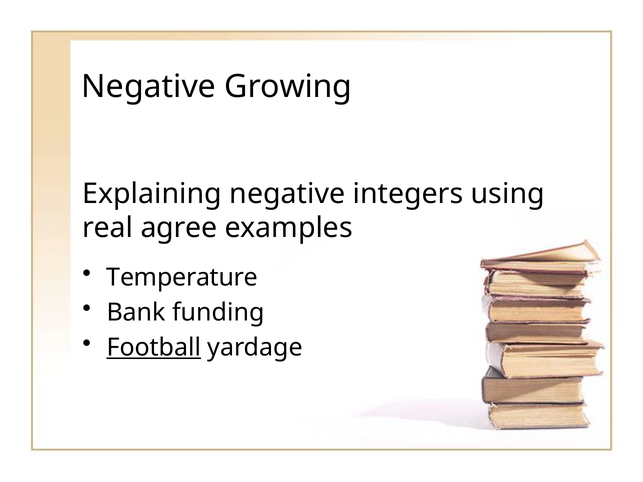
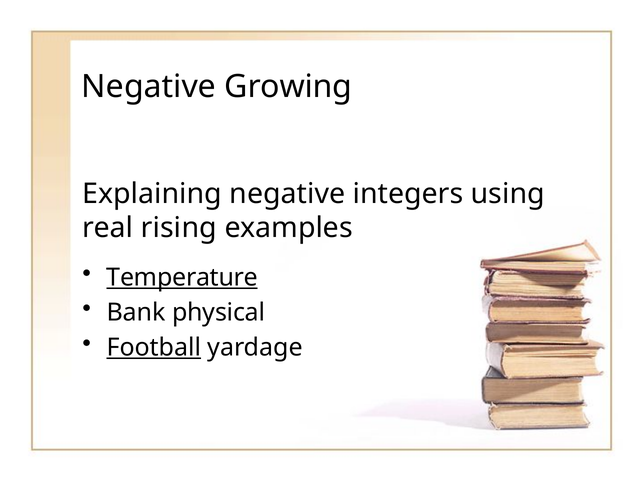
agree: agree -> rising
Temperature underline: none -> present
funding: funding -> physical
